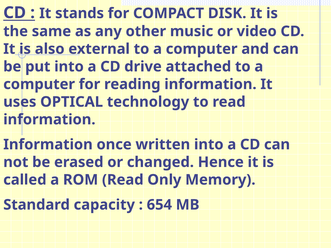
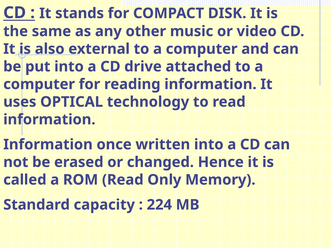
654: 654 -> 224
